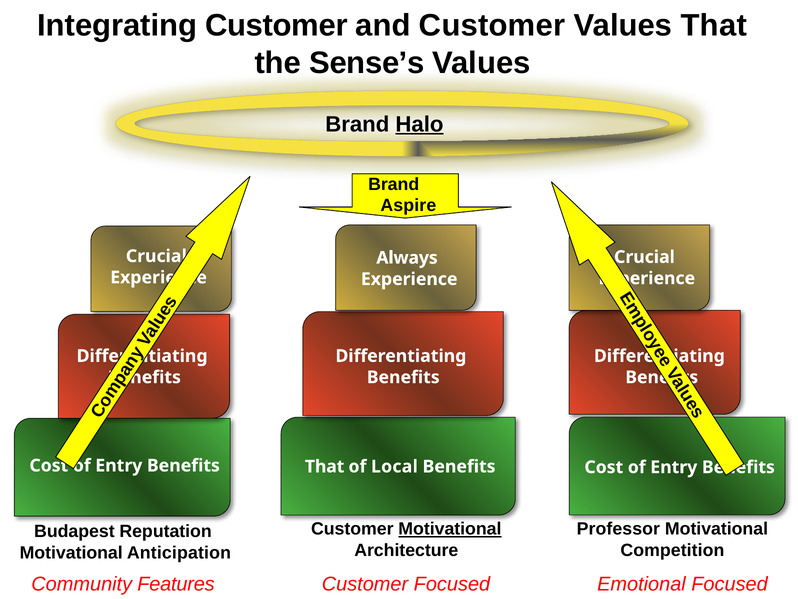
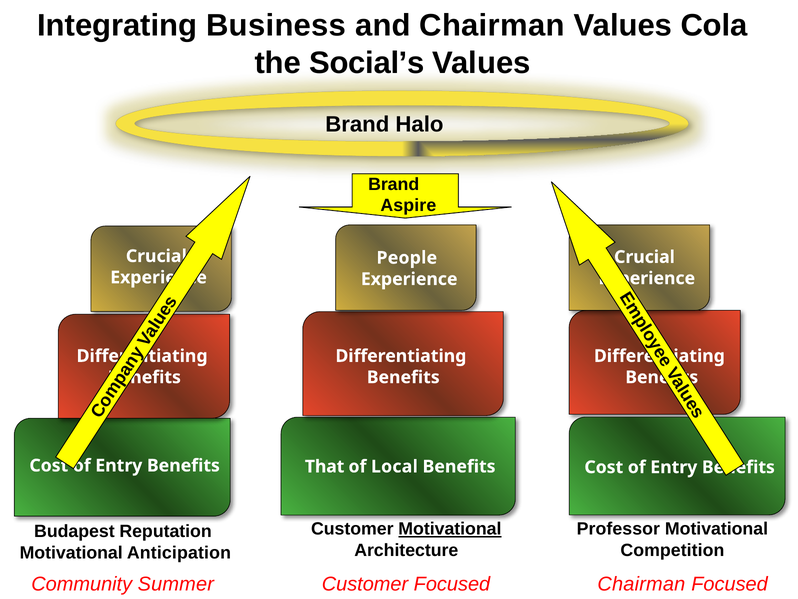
Integrating Customer: Customer -> Business
and Customer: Customer -> Chairman
Values That: That -> Cola
Sense’s: Sense’s -> Social’s
Halo underline: present -> none
Always: Always -> People
Features: Features -> Summer
Focused Emotional: Emotional -> Chairman
